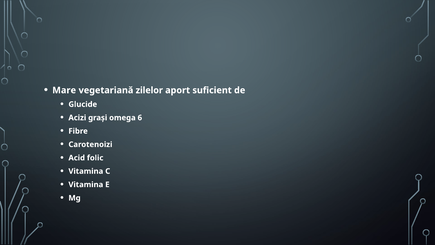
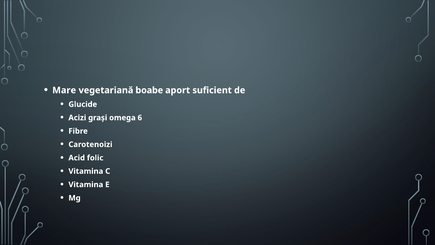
zilelor: zilelor -> boabe
